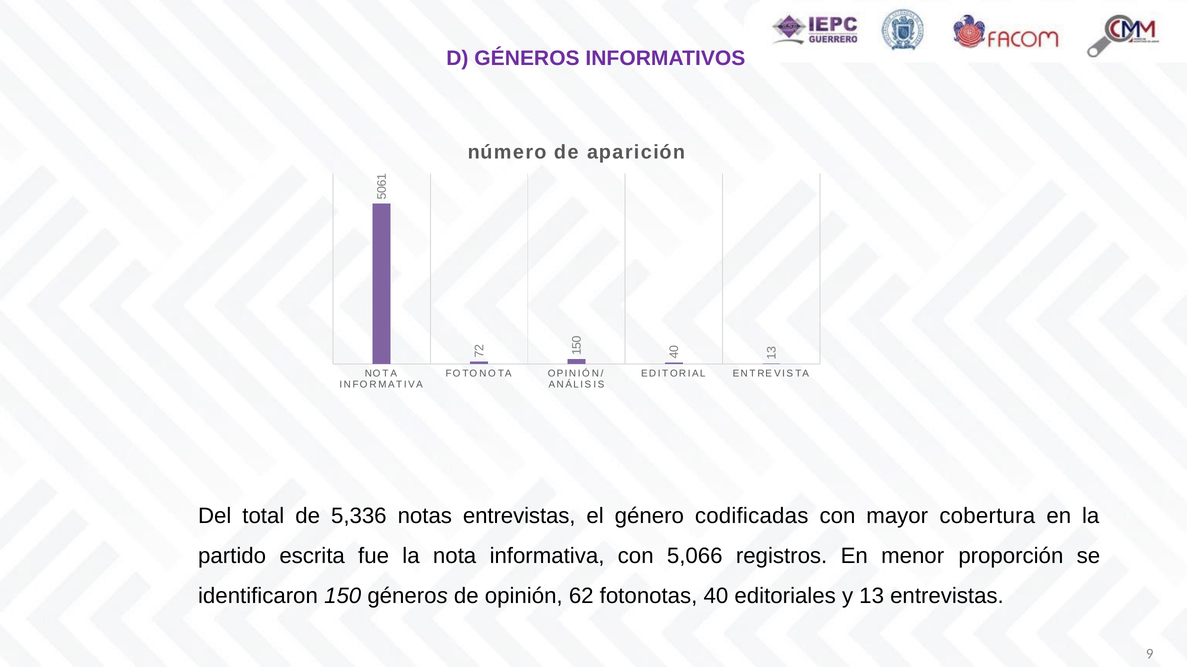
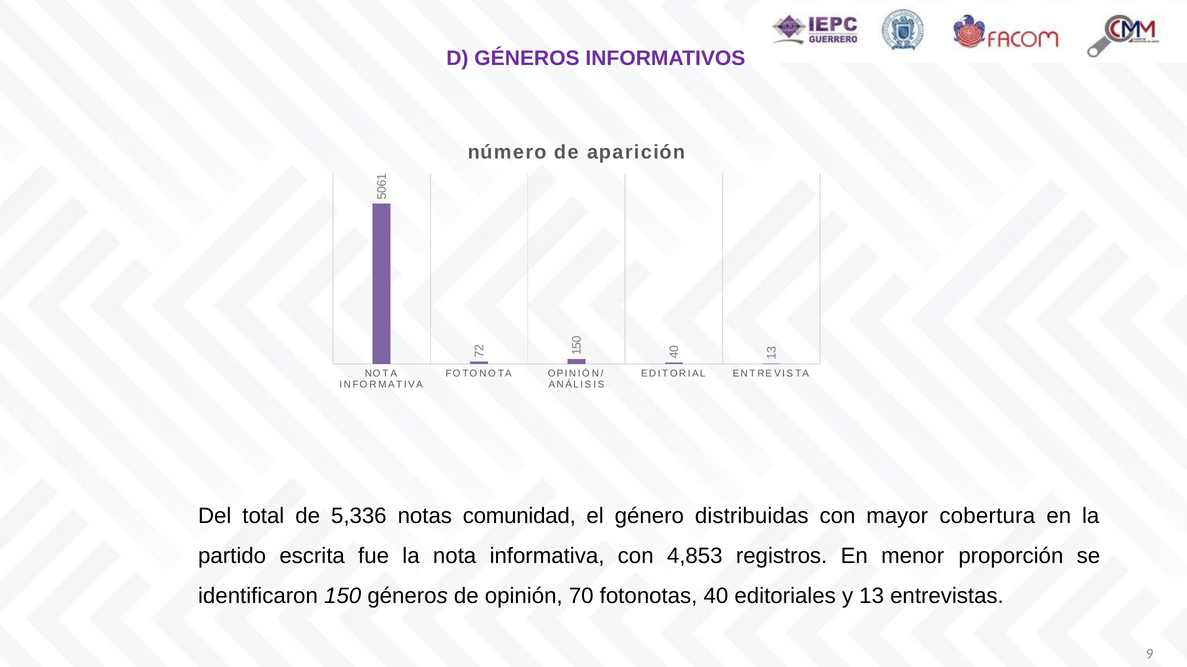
notas entrevistas: entrevistas -> comunidad
codificadas: codificadas -> distribuidas
5,066: 5,066 -> 4,853
62: 62 -> 70
